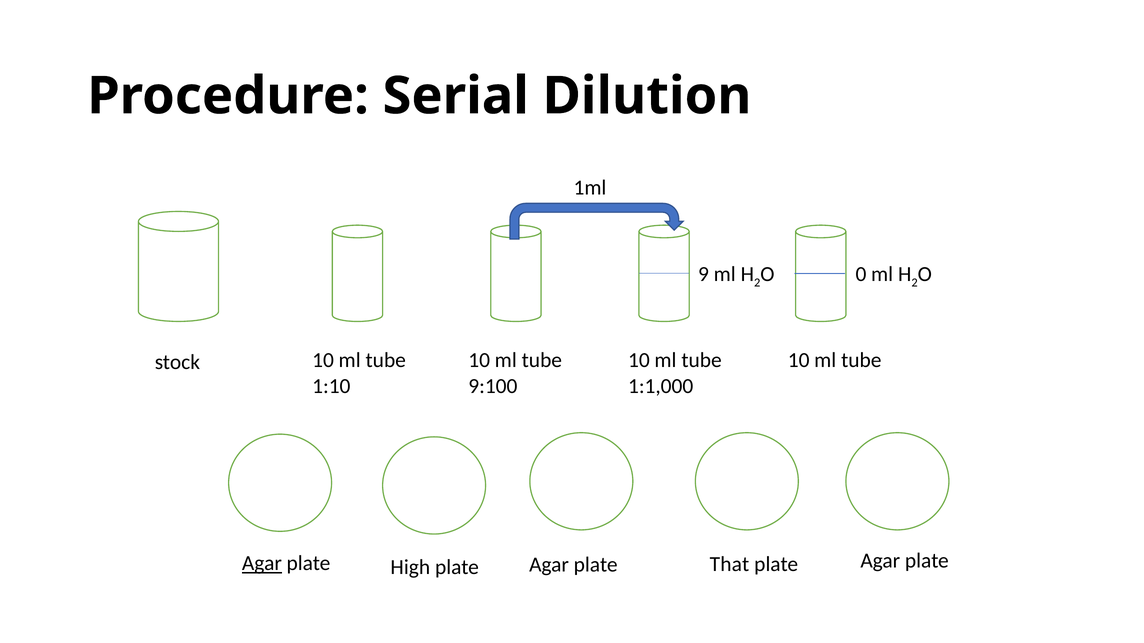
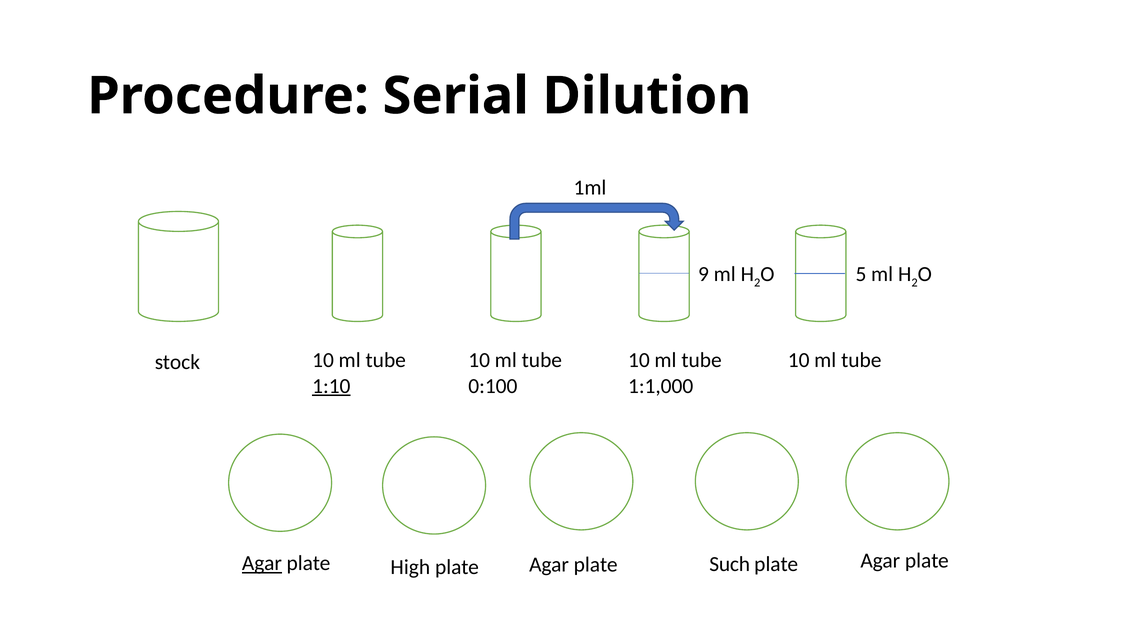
0: 0 -> 5
1:10 underline: none -> present
9:100: 9:100 -> 0:100
That: That -> Such
